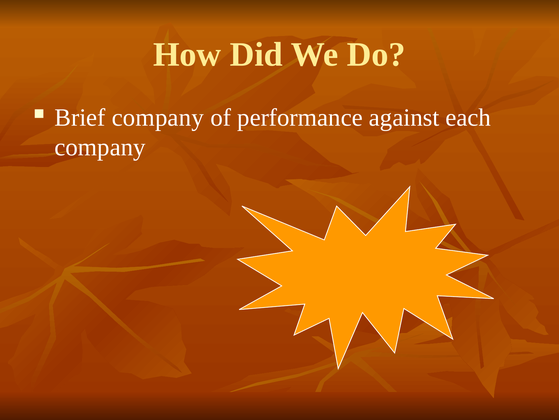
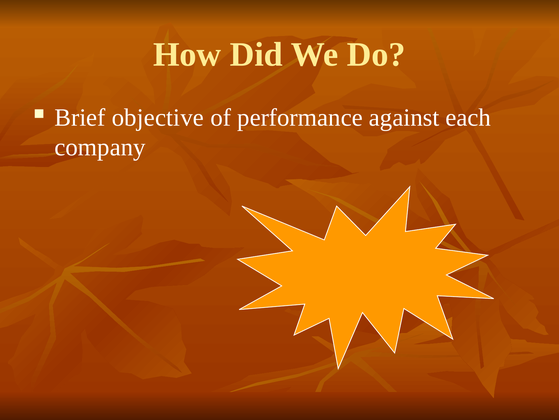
Brief company: company -> objective
